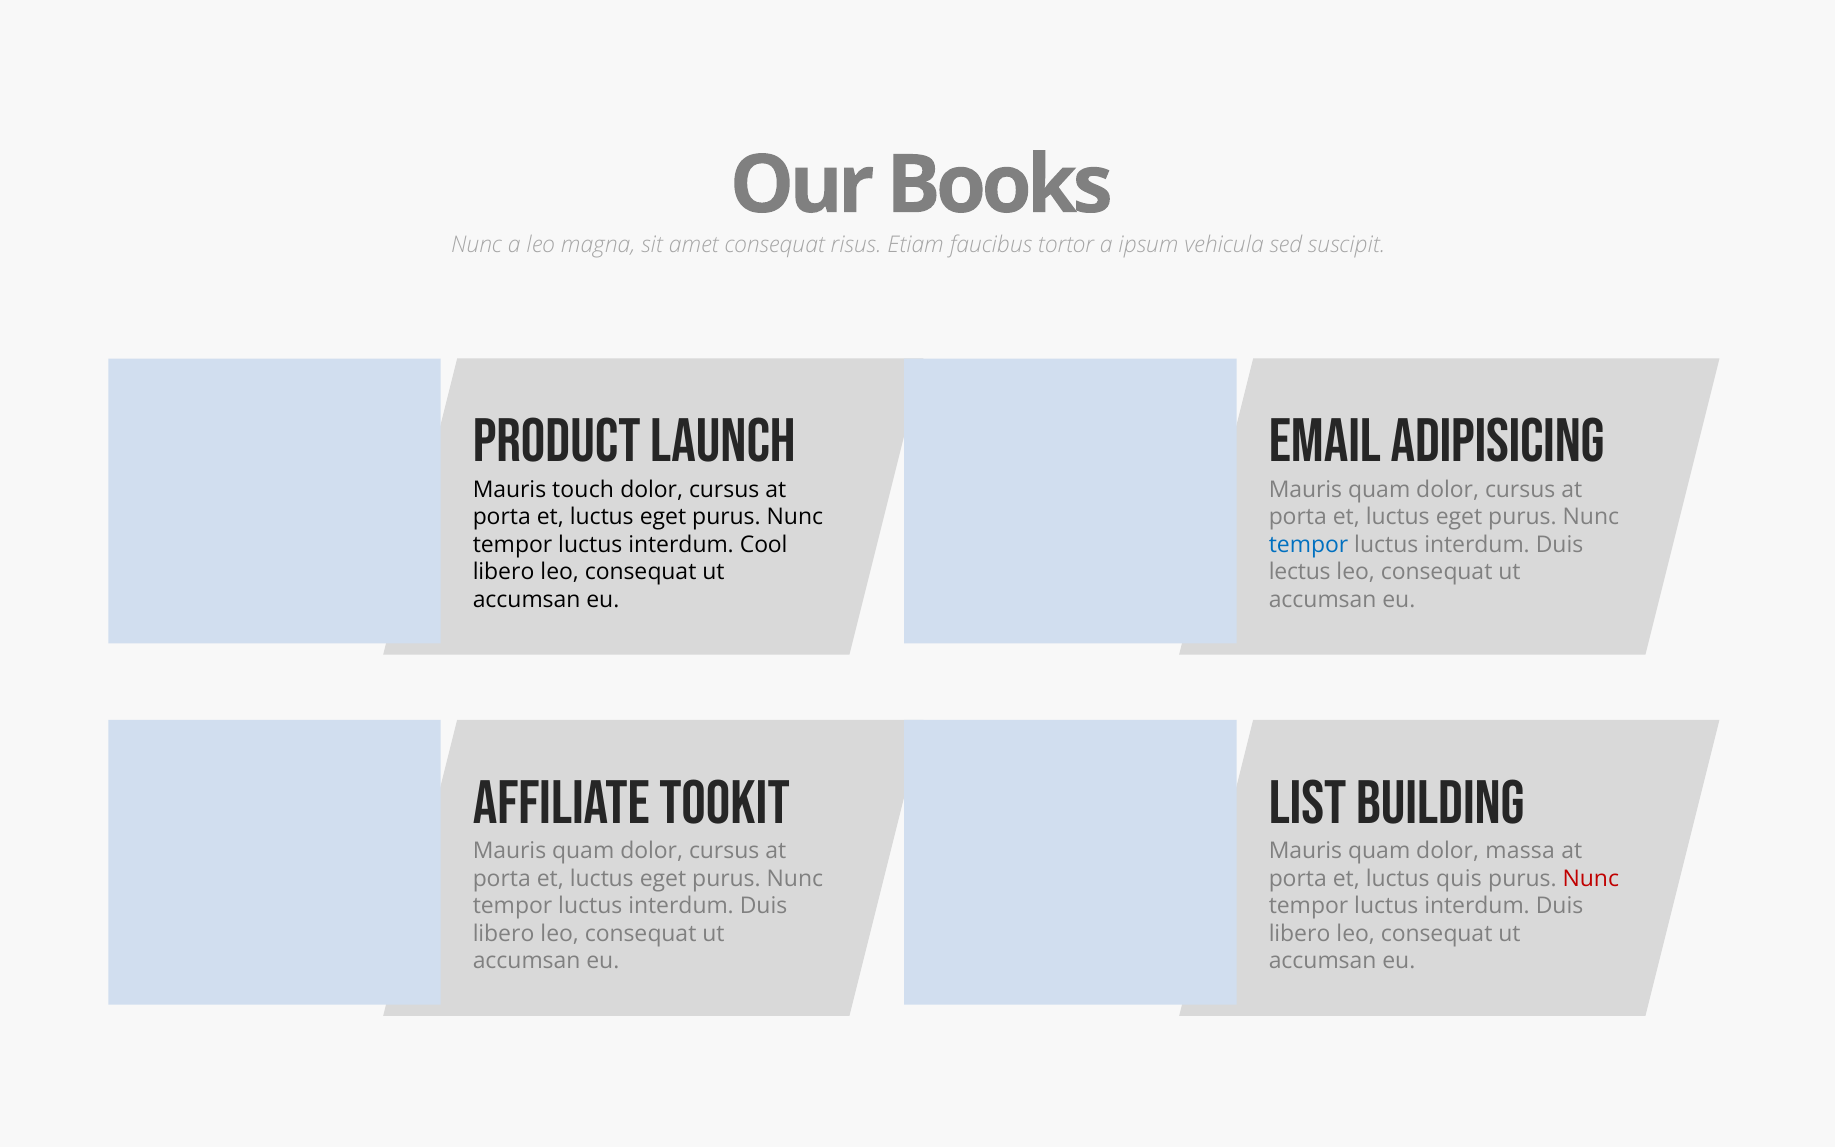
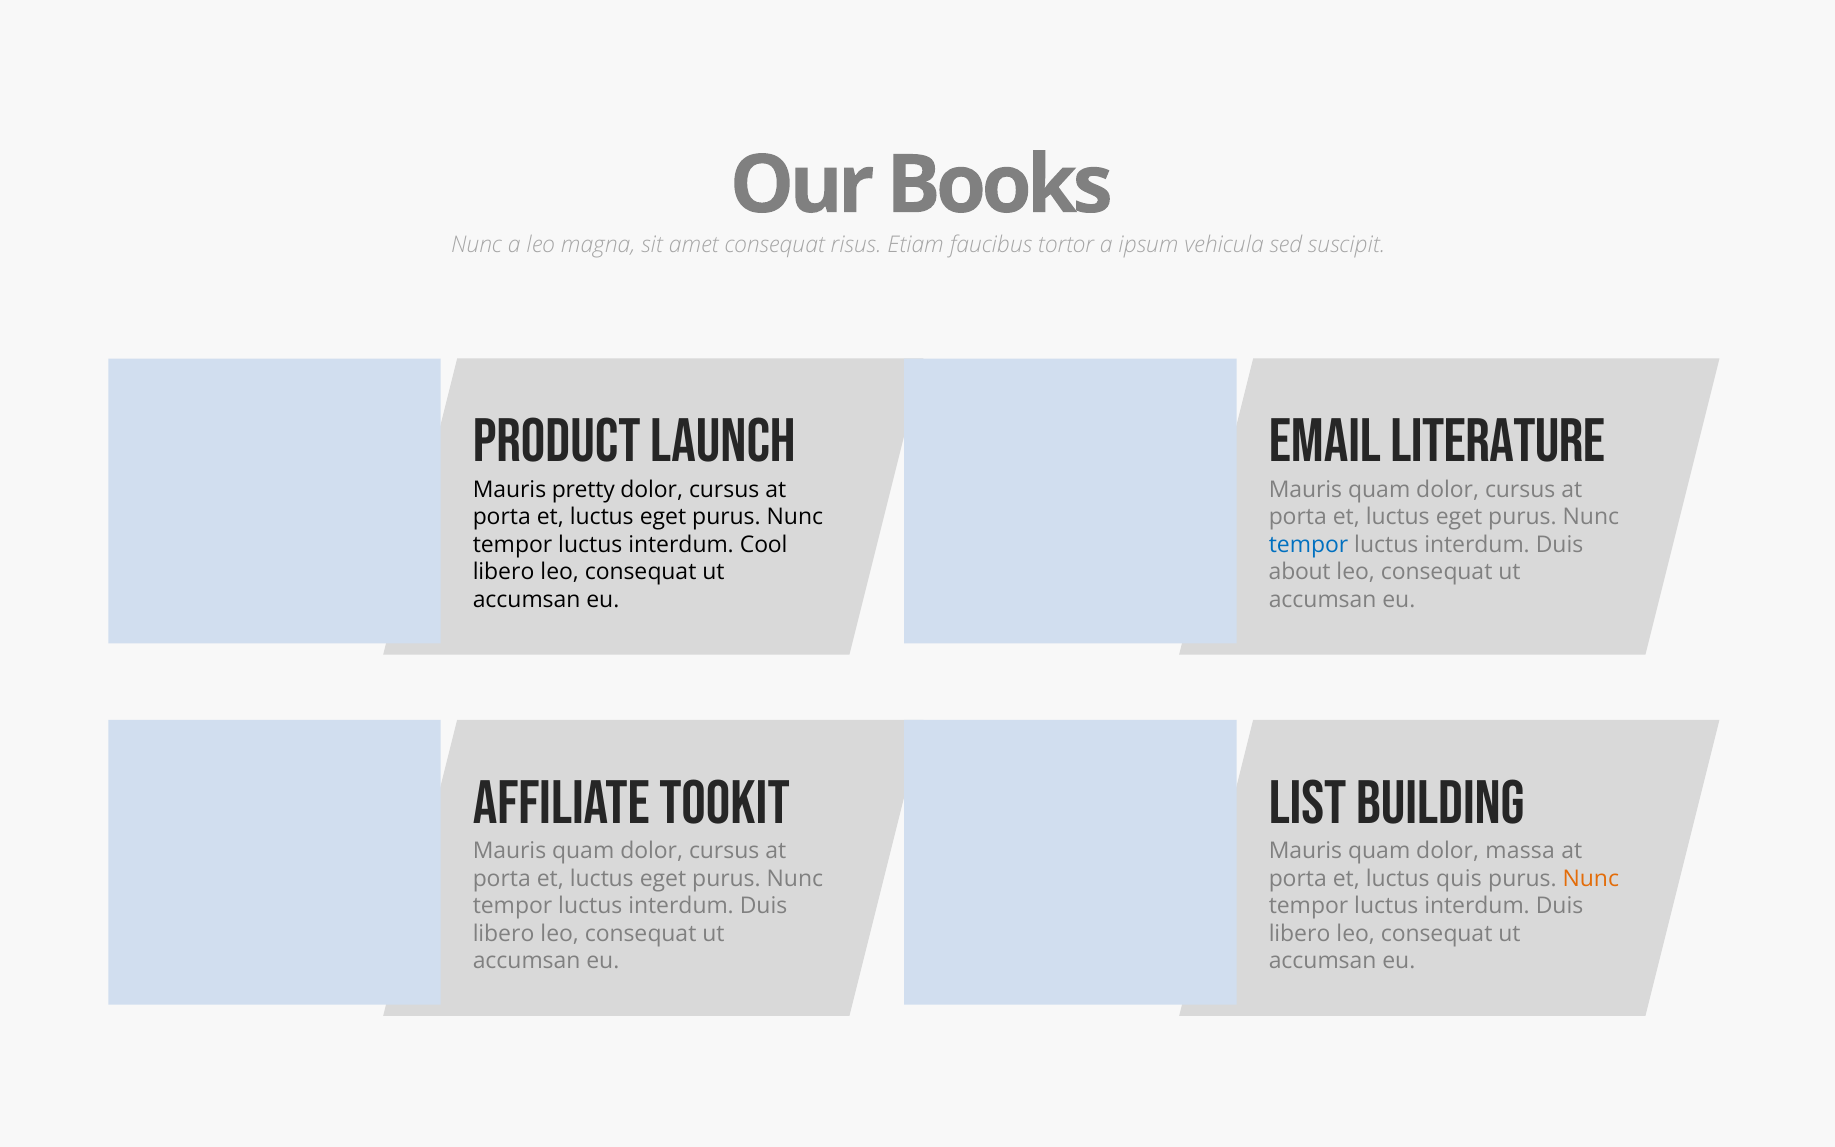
ADIPISICING: ADIPISICING -> LITERATURE
touch: touch -> pretty
lectus: lectus -> about
Nunc at (1591, 878) colour: red -> orange
